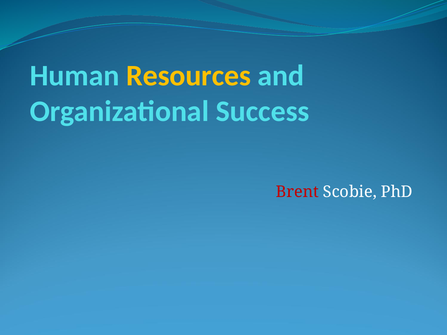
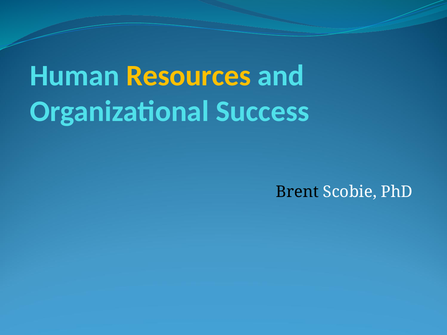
Brent colour: red -> black
